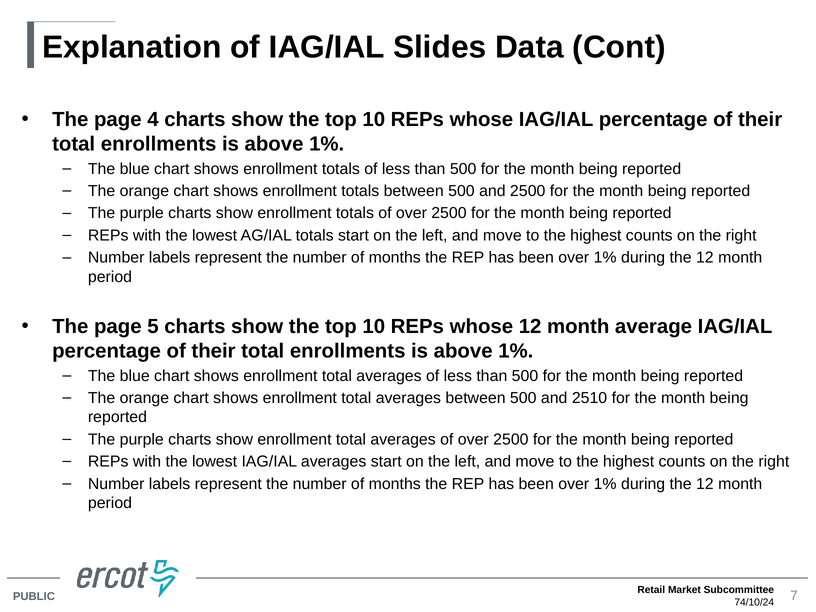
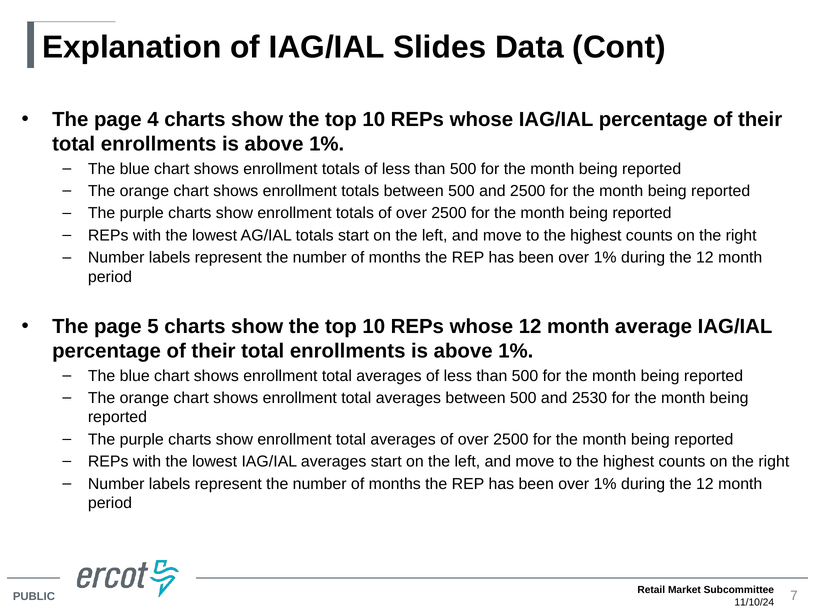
2510: 2510 -> 2530
74/10/24: 74/10/24 -> 11/10/24
